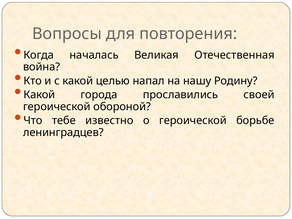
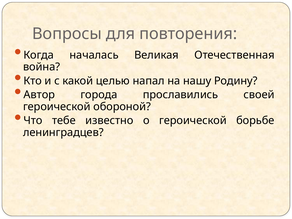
Какой at (39, 95): Какой -> Автор
